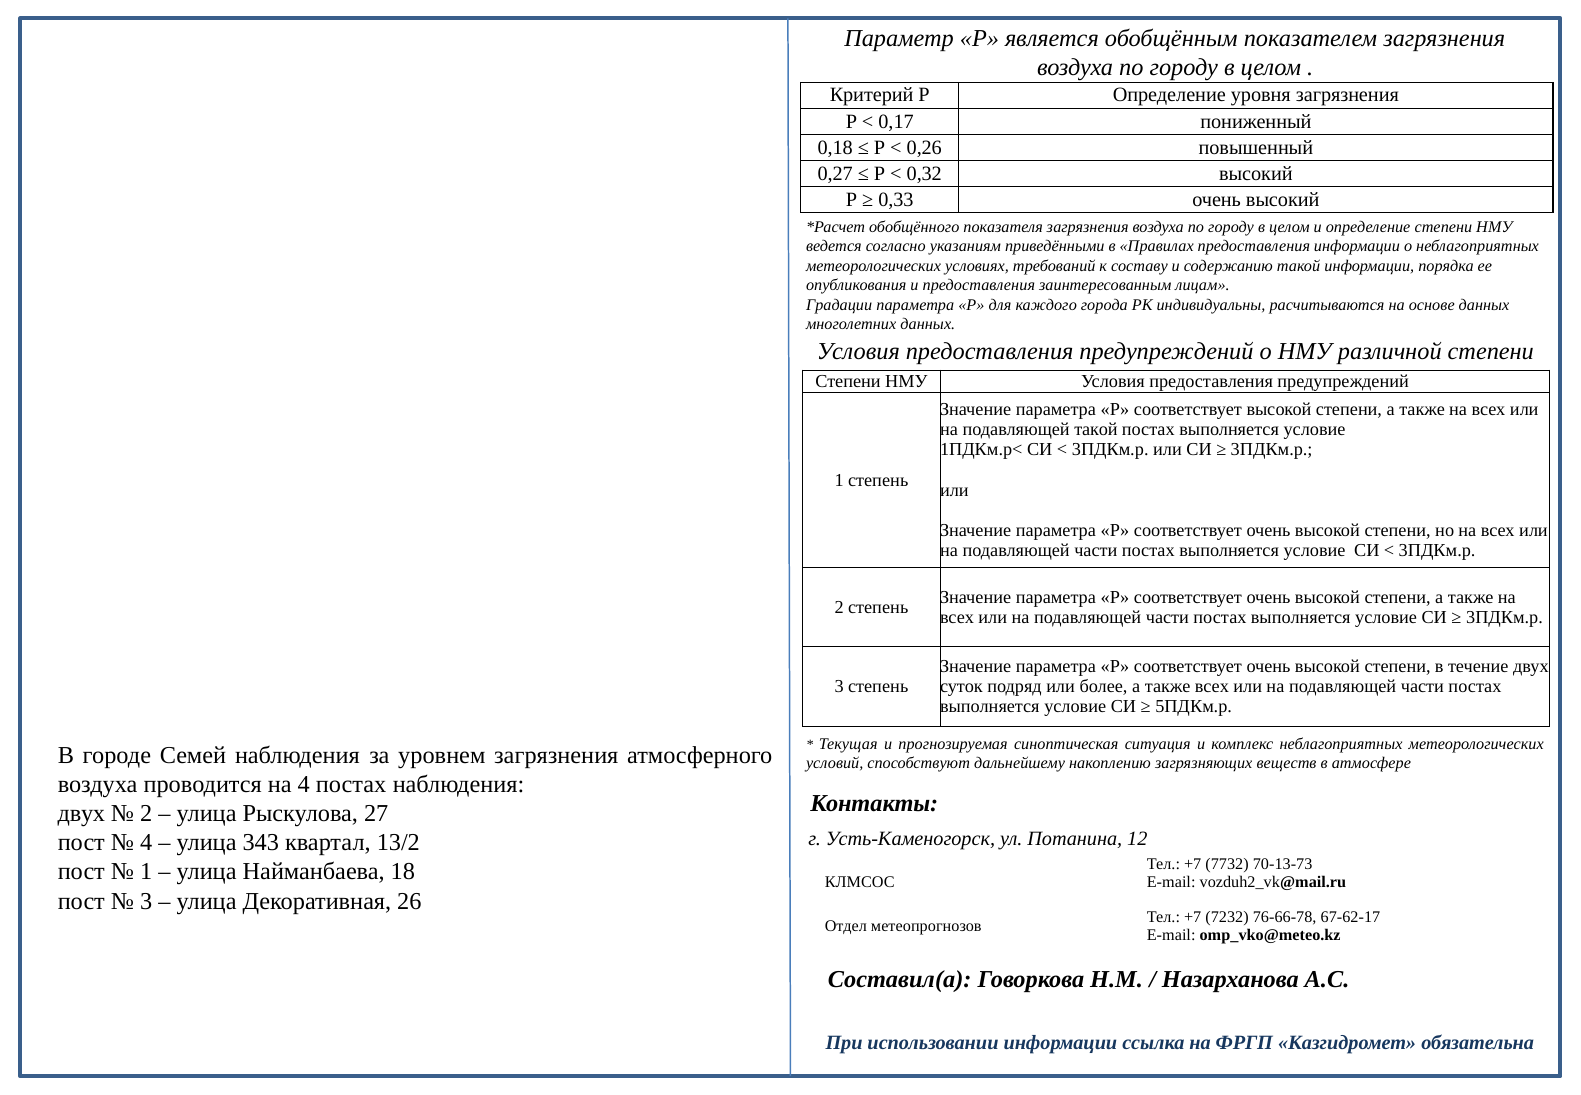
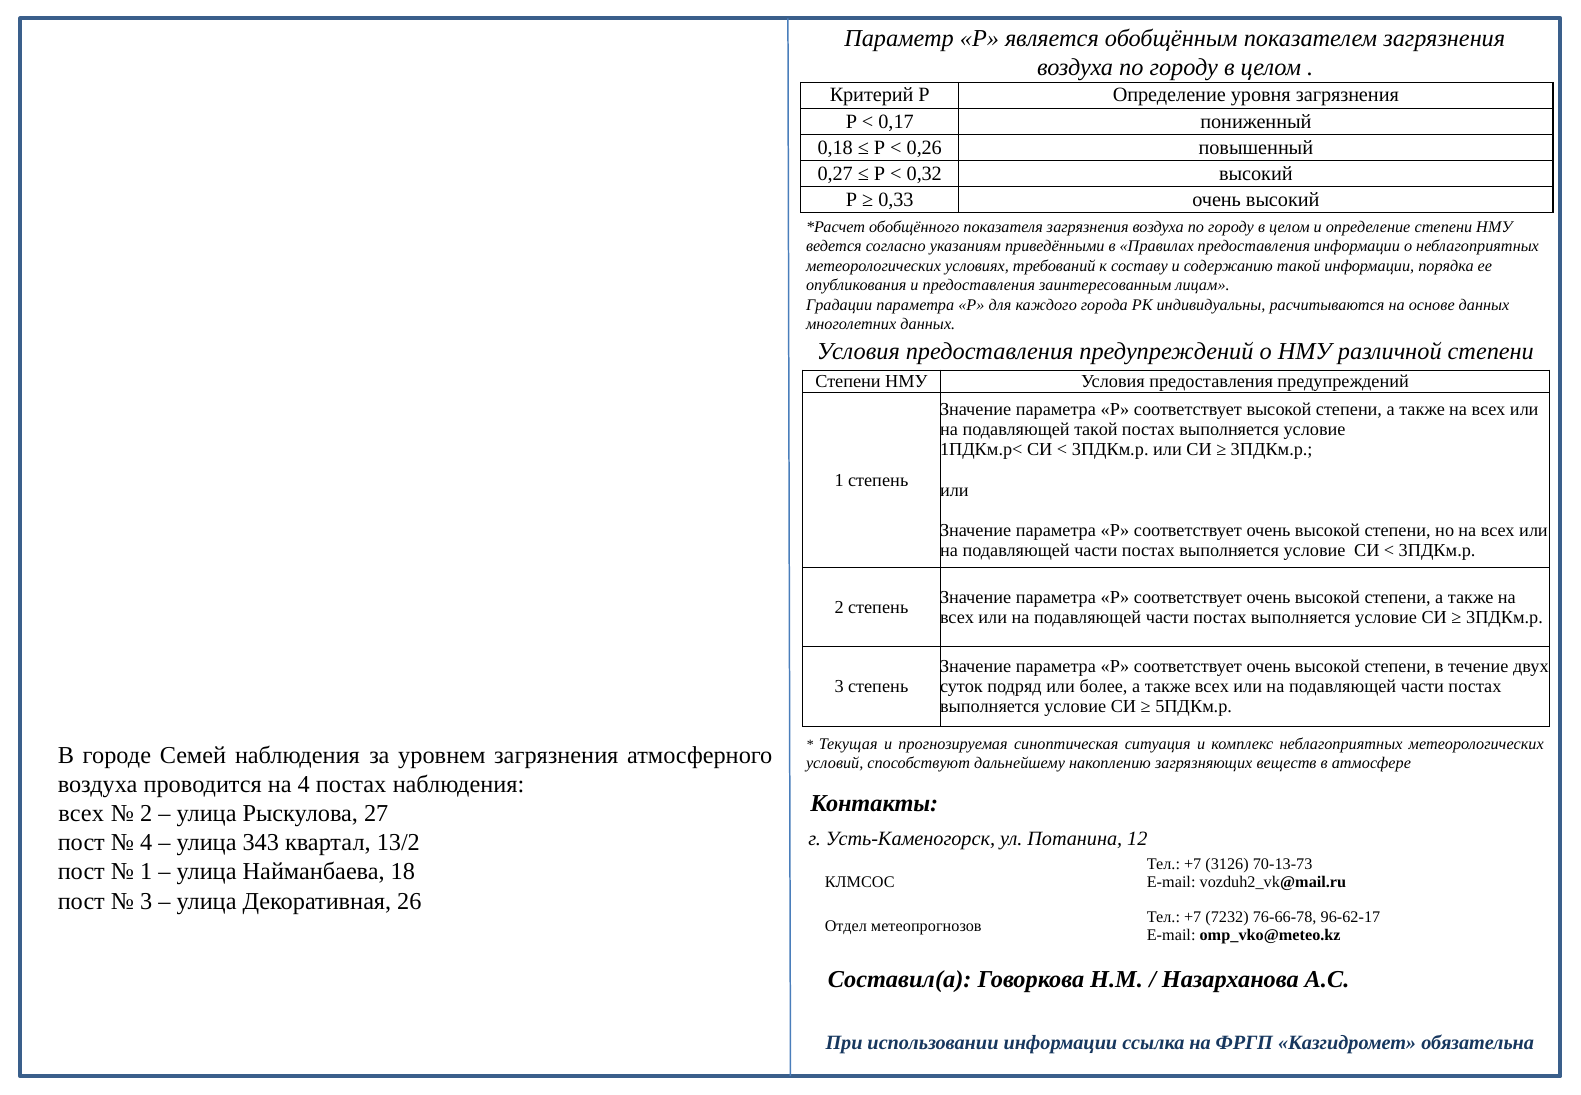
двух at (81, 813): двух -> всех
7732: 7732 -> 3126
67-62-17: 67-62-17 -> 96-62-17
